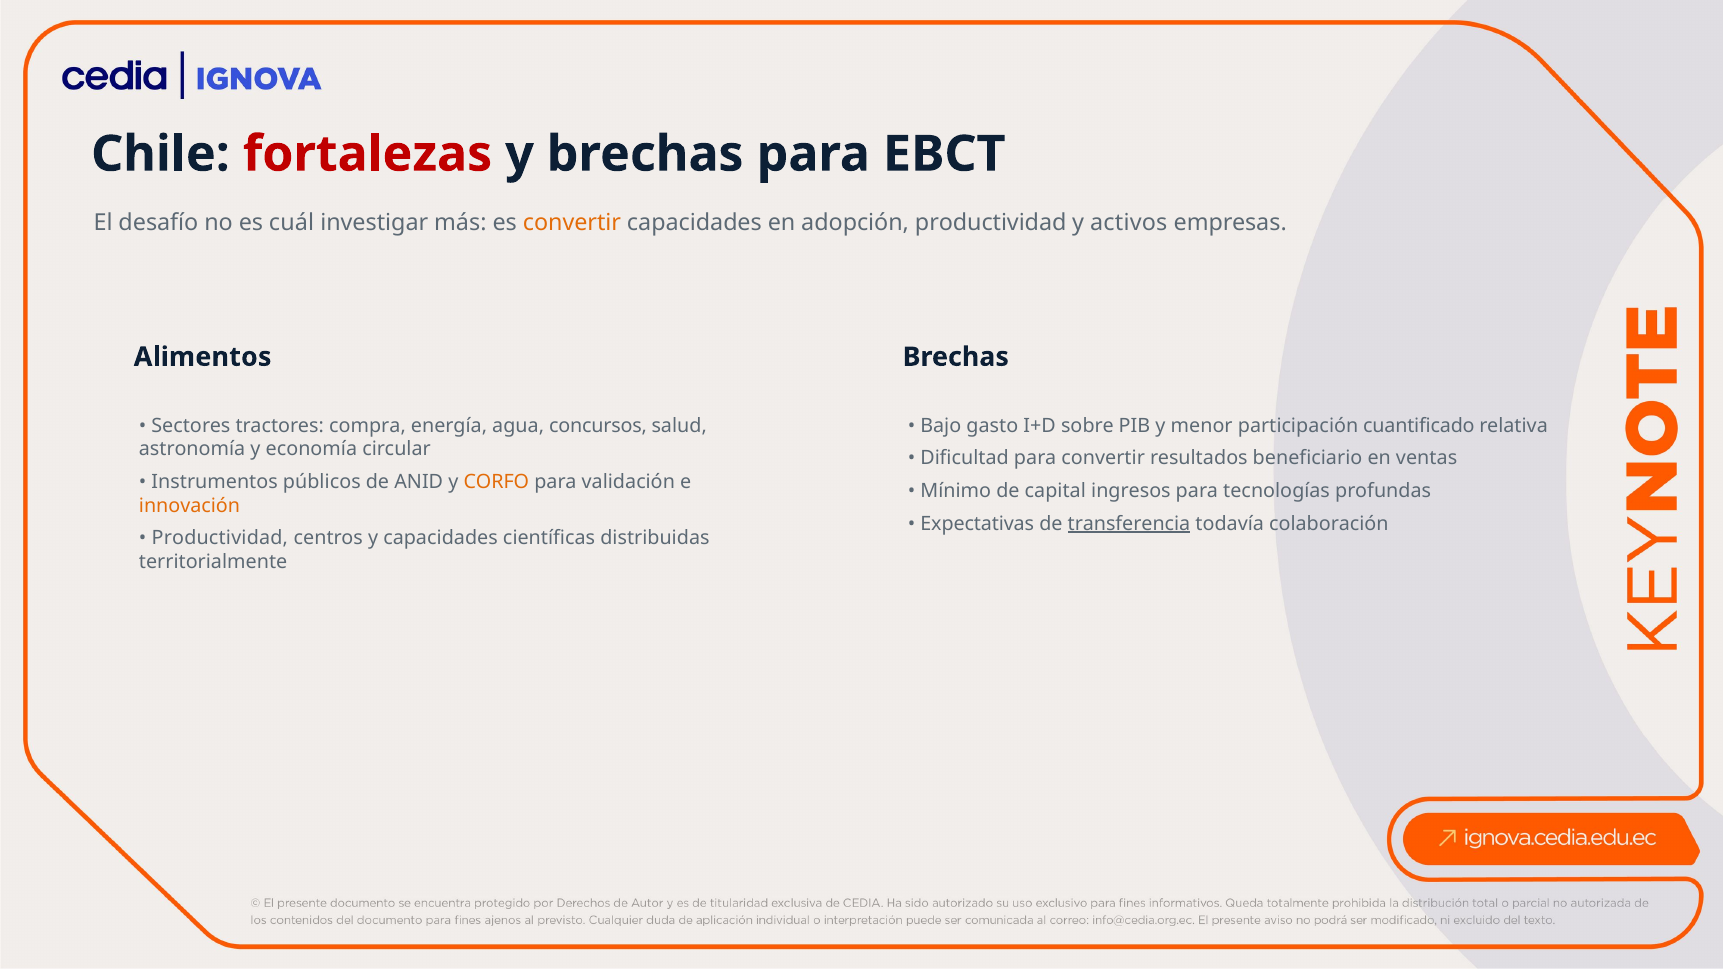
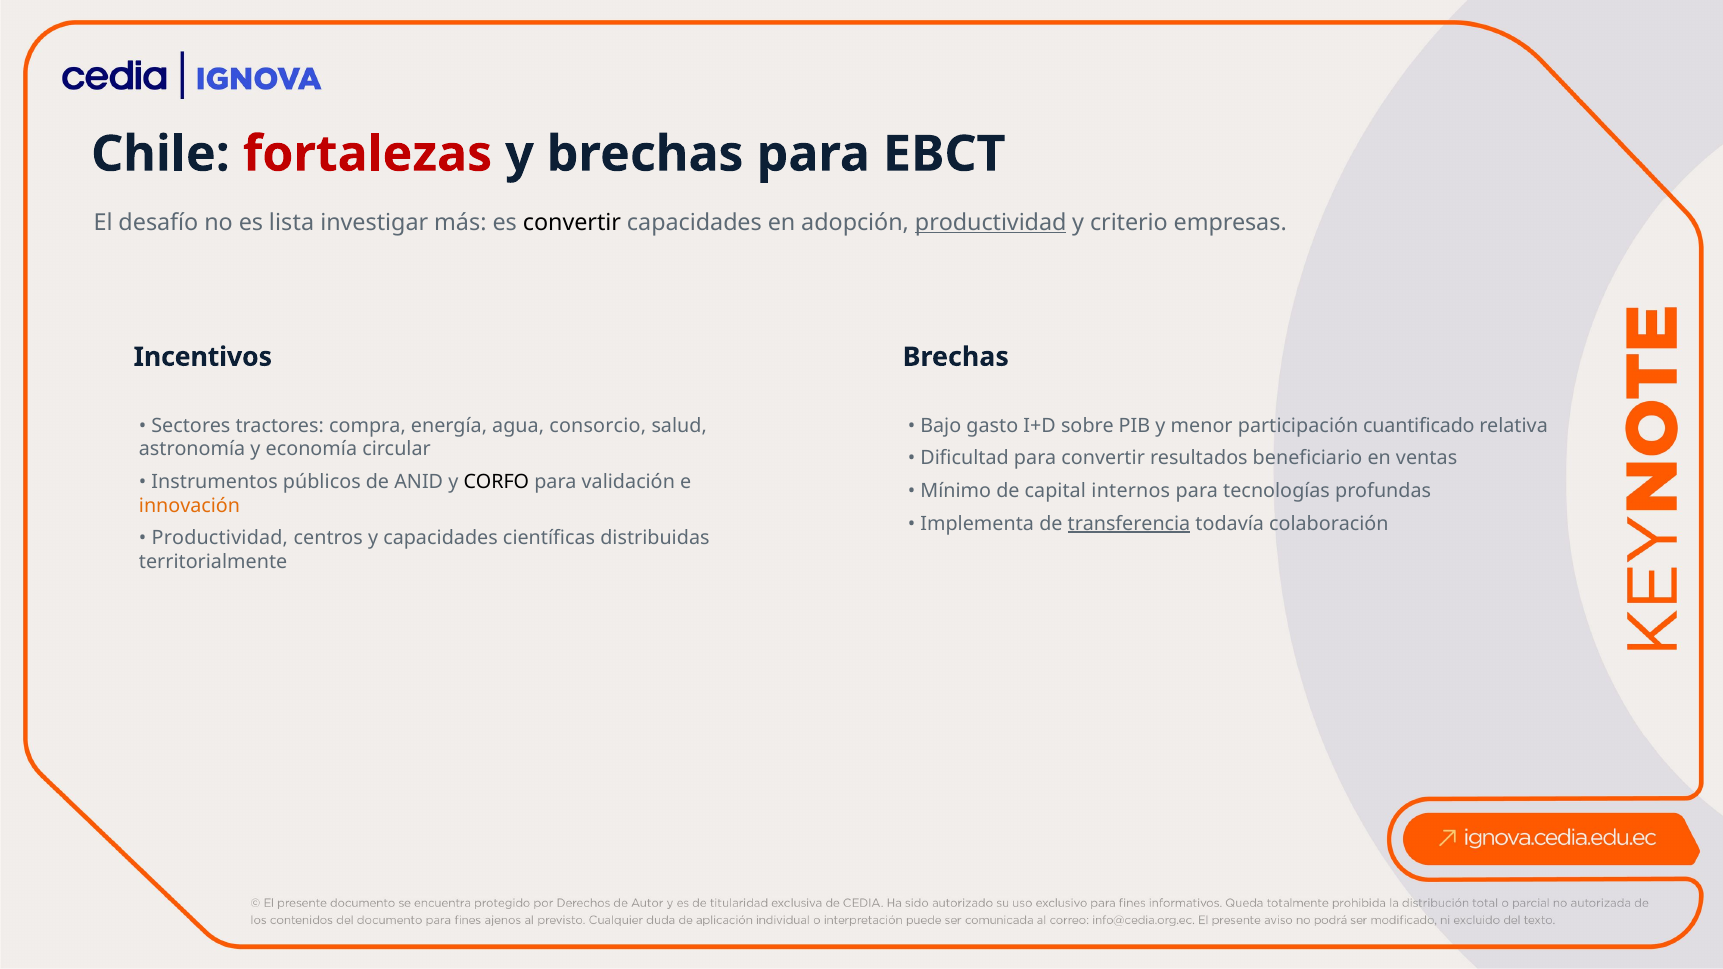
cuál: cuál -> lista
convertir at (572, 223) colour: orange -> black
productividad at (991, 223) underline: none -> present
activos: activos -> criterio
Alimentos: Alimentos -> Incentivos
concursos: concursos -> consorcio
CORFO colour: orange -> black
ingresos: ingresos -> internos
Expectativas: Expectativas -> Implementa
